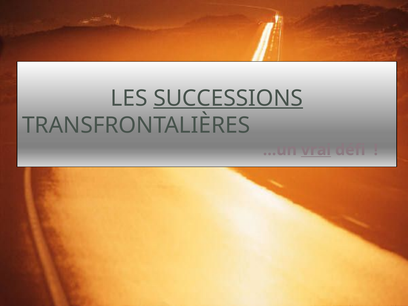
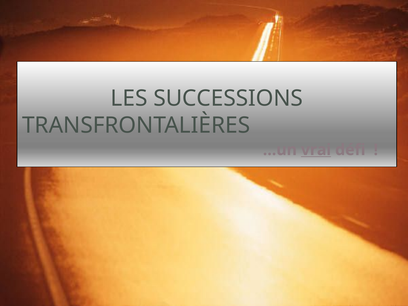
SUCCESSIONS underline: present -> none
